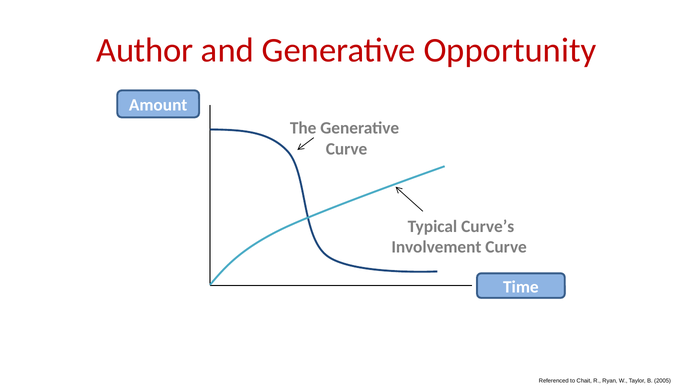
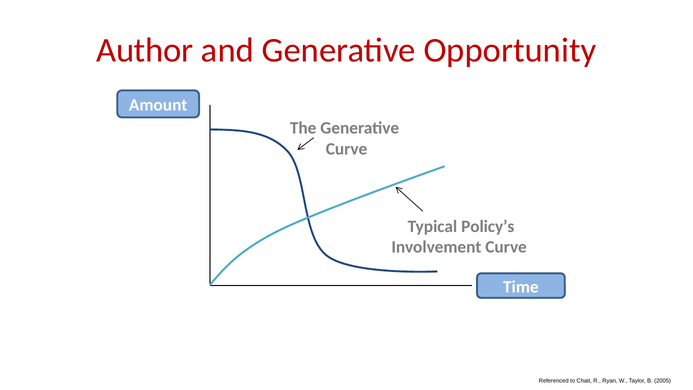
Curve’s: Curve’s -> Policy’s
